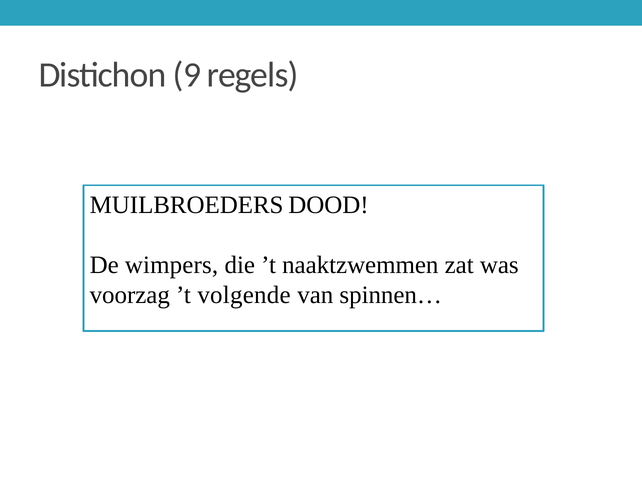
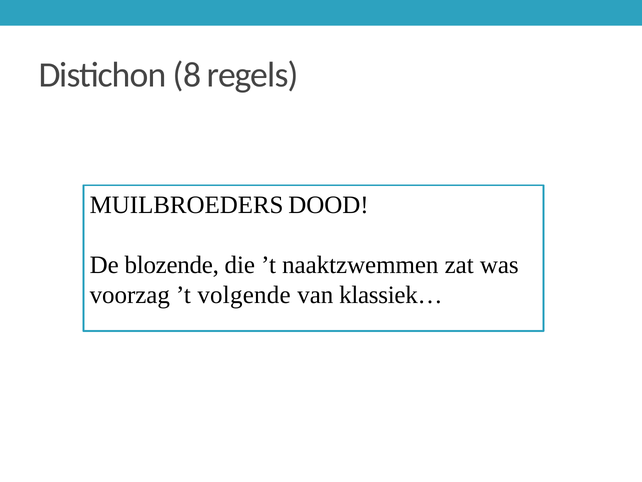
9: 9 -> 8
wimpers: wimpers -> blozende
spinnen…: spinnen… -> klassiek…
